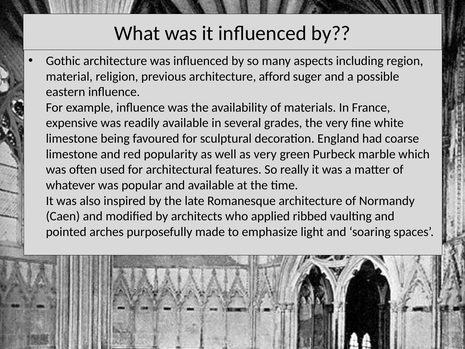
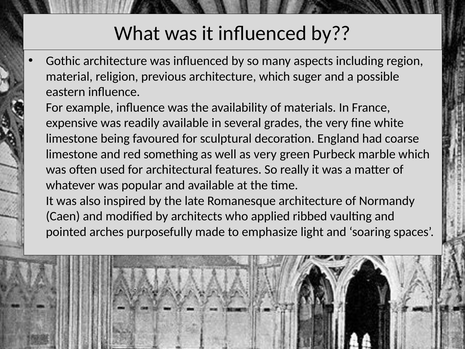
architecture afford: afford -> which
popularity: popularity -> something
